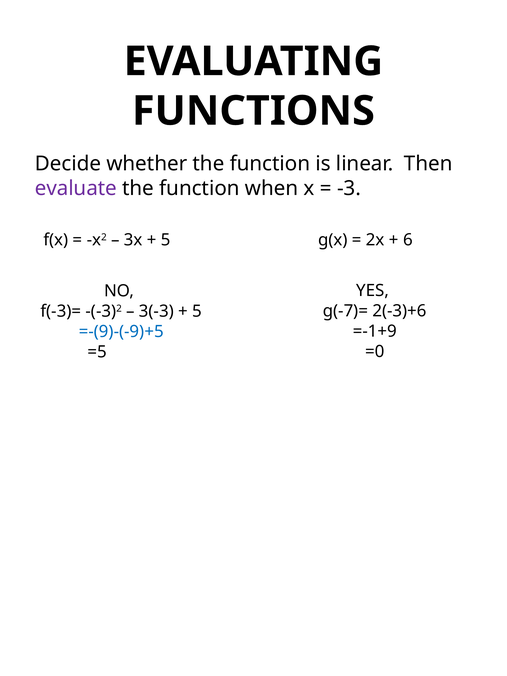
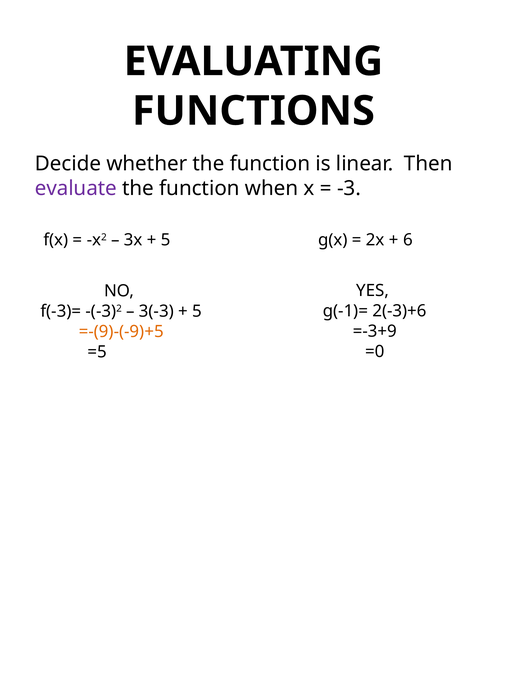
g(-7)=: g(-7)= -> g(-1)=
=-1+9: =-1+9 -> =-3+9
=-(9)-(-9)+5 colour: blue -> orange
